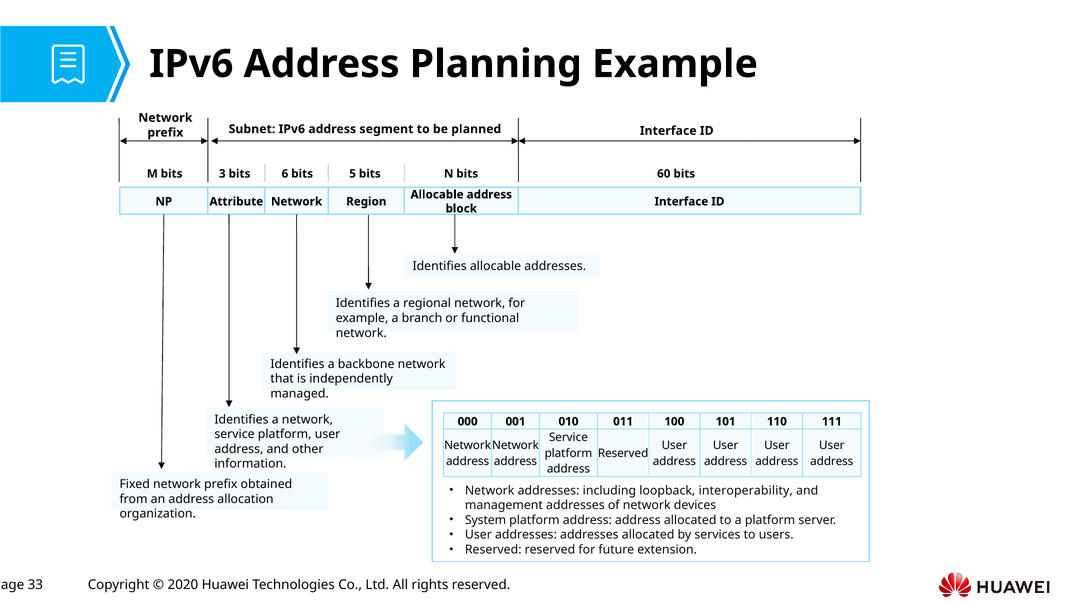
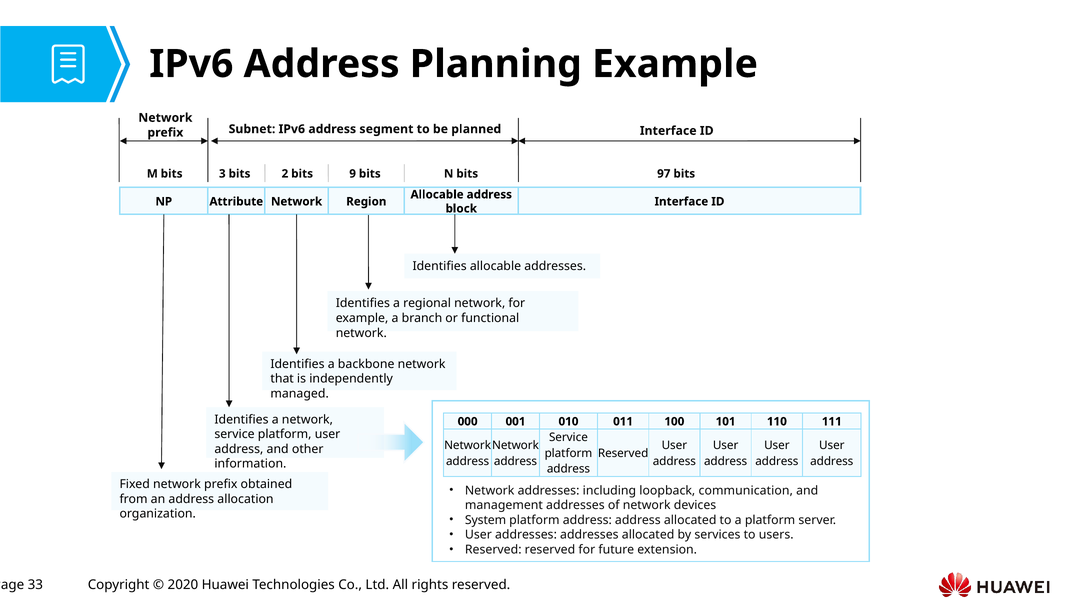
6: 6 -> 2
5: 5 -> 9
60: 60 -> 97
interoperability: interoperability -> communication
